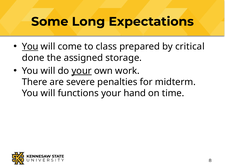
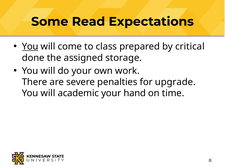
Long: Long -> Read
your at (82, 71) underline: present -> none
midterm: midterm -> upgrade
functions: functions -> academic
